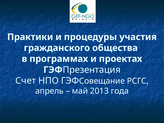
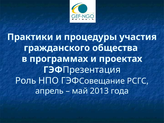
Счет: Счет -> Роль
